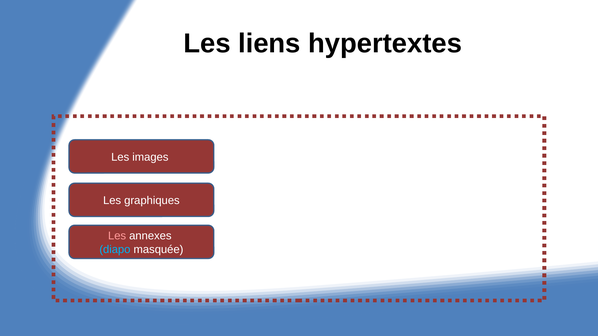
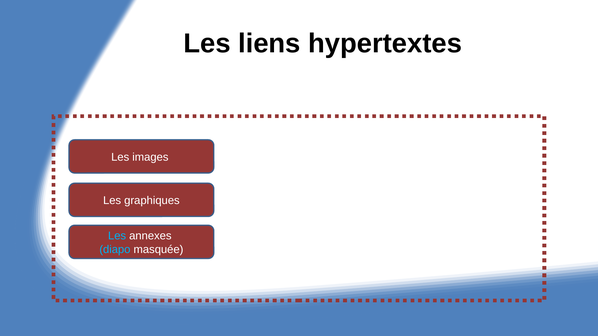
Les at (117, 236) colour: pink -> light blue
